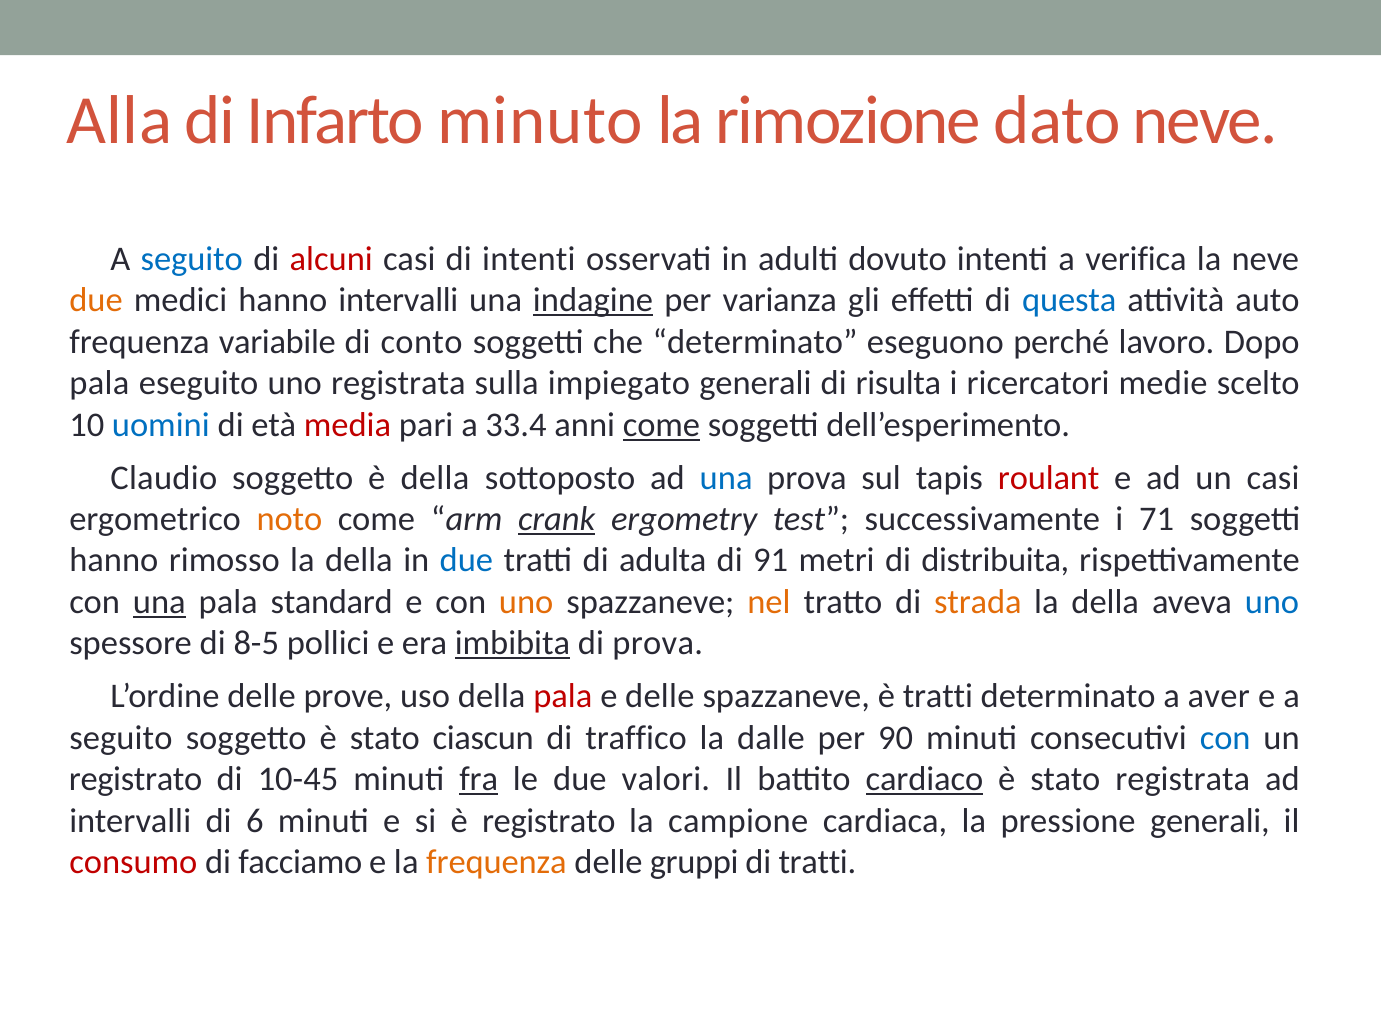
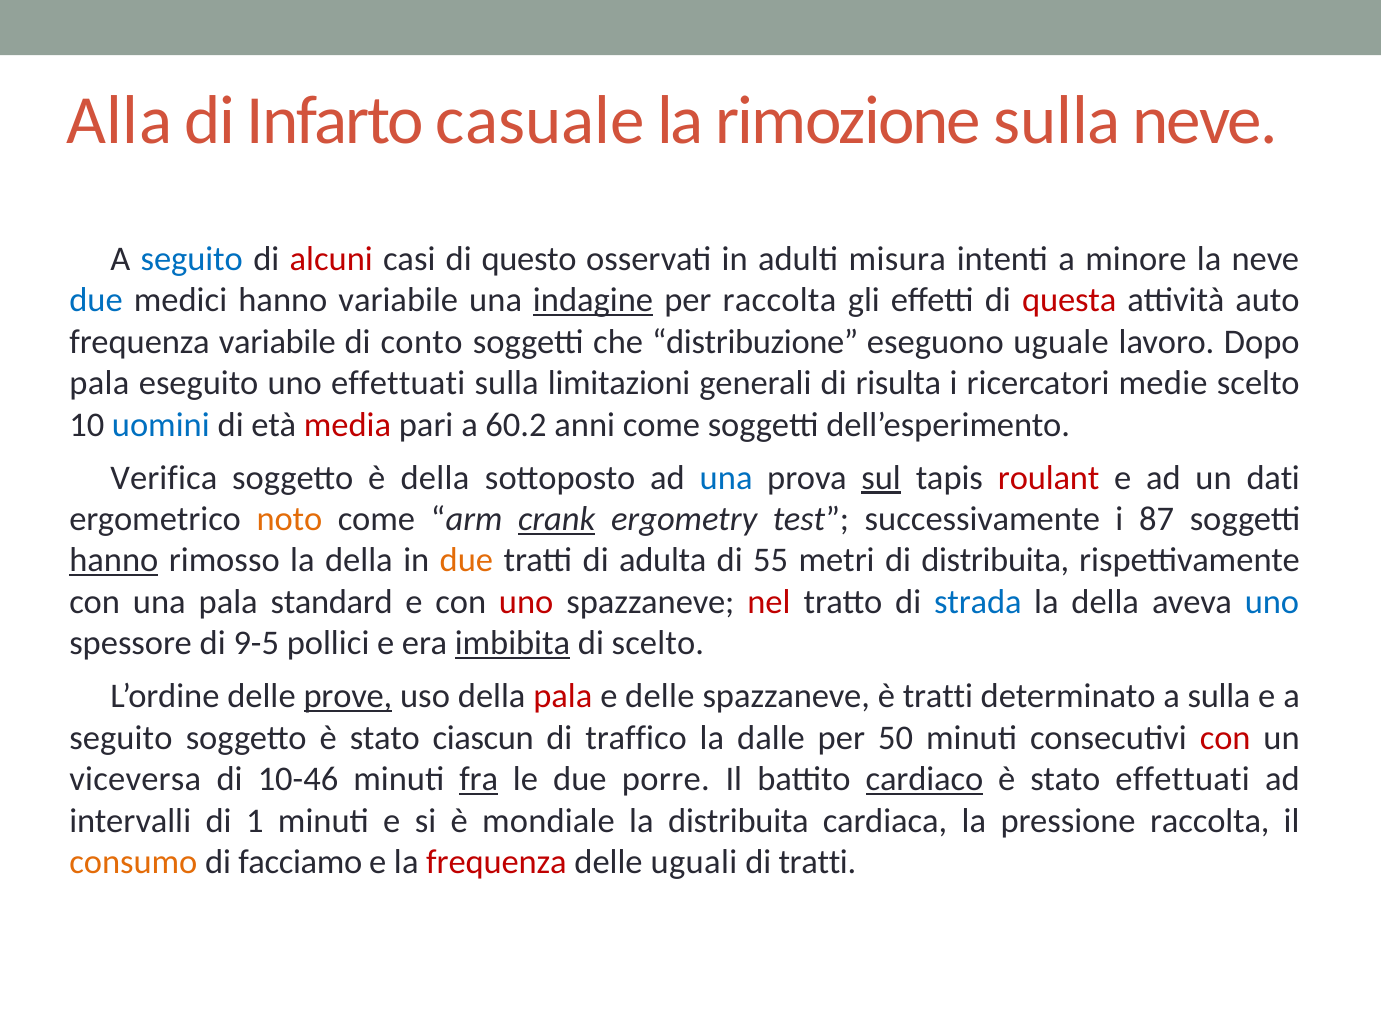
minuto: minuto -> casuale
rimozione dato: dato -> sulla
di intenti: intenti -> questo
dovuto: dovuto -> misura
verifica: verifica -> minore
due at (96, 300) colour: orange -> blue
hanno intervalli: intervalli -> variabile
per varianza: varianza -> raccolta
questa colour: blue -> red
che determinato: determinato -> distribuzione
perché: perché -> uguale
uno registrata: registrata -> effettuati
impiegato: impiegato -> limitazioni
33.4: 33.4 -> 60.2
come at (661, 425) underline: present -> none
Claudio: Claudio -> Verifica
sul underline: none -> present
un casi: casi -> dati
71: 71 -> 87
hanno at (114, 560) underline: none -> present
due at (466, 560) colour: blue -> orange
91: 91 -> 55
una at (159, 602) underline: present -> none
uno at (526, 602) colour: orange -> red
nel colour: orange -> red
strada colour: orange -> blue
8-5: 8-5 -> 9-5
di prova: prova -> scelto
prove underline: none -> present
a aver: aver -> sulla
90: 90 -> 50
con at (1225, 738) colour: blue -> red
registrato at (136, 779): registrato -> viceversa
10-45: 10-45 -> 10-46
valori: valori -> porre
stato registrata: registrata -> effettuati
6: 6 -> 1
è registrato: registrato -> mondiale
la campione: campione -> distribuita
pressione generali: generali -> raccolta
consumo colour: red -> orange
frequenza at (496, 862) colour: orange -> red
gruppi: gruppi -> uguali
